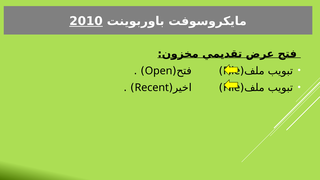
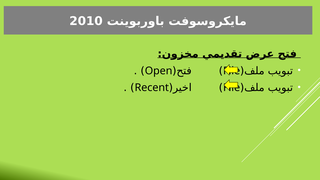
2010 underline: present -> none
